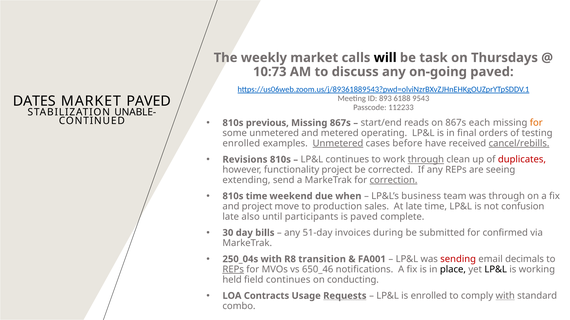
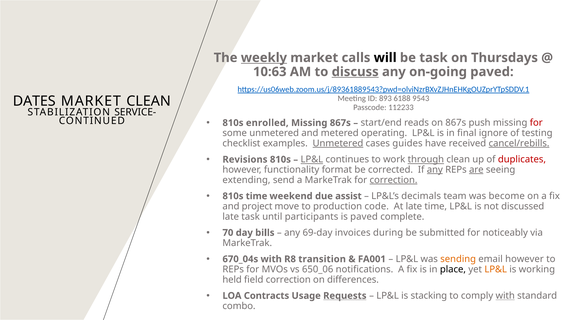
weekly underline: none -> present
10:73: 10:73 -> 10:63
discuss underline: none -> present
MARKET PAVED: PAVED -> CLEAN
UNABLE-: UNABLE- -> SERVICE-
previous: previous -> enrolled
each: each -> push
for at (536, 123) colour: orange -> red
orders: orders -> ignore
enrolled at (241, 144): enrolled -> checklist
before: before -> guides
LP&L at (312, 160) underline: none -> present
functionality project: project -> format
any at (435, 170) underline: none -> present
are underline: none -> present
when: when -> assist
business: business -> decimals
was through: through -> become
sales: sales -> code
confusion: confusion -> discussed
late also: also -> task
30: 30 -> 70
51-day: 51-day -> 69-day
confirmed: confirmed -> noticeably
250_04s: 250_04s -> 670_04s
sending colour: red -> orange
email decimals: decimals -> however
REPs at (233, 270) underline: present -> none
650_46: 650_46 -> 650_06
LP&L at (496, 270) colour: black -> orange
field continues: continues -> correction
conducting: conducting -> differences
is enrolled: enrolled -> stacking
